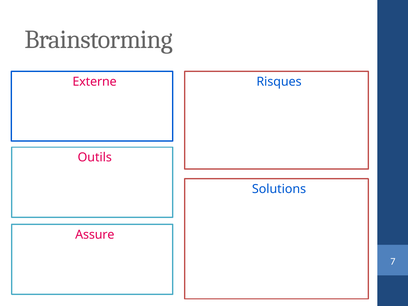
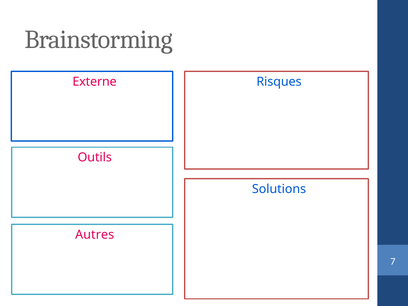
Assure: Assure -> Autres
